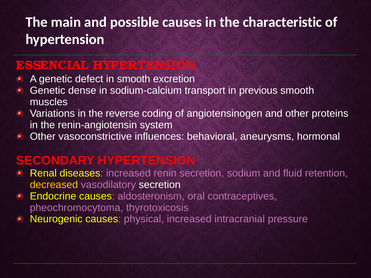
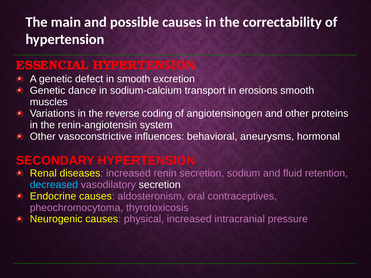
characteristic: characteristic -> correctability
dense: dense -> dance
previous: previous -> erosions
decreased colour: yellow -> light blue
